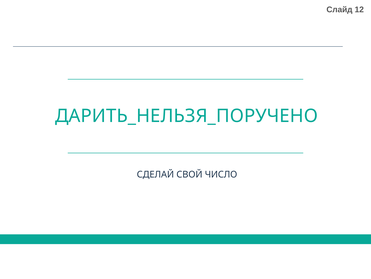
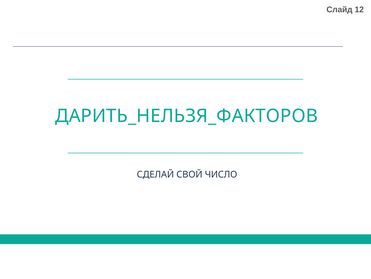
ДАРИТЬ_НЕЛЬЗЯ_ПОРУЧЕНО: ДАРИТЬ_НЕЛЬЗЯ_ПОРУЧЕНО -> ДАРИТЬ_НЕЛЬЗЯ_ФАКТОРОВ
